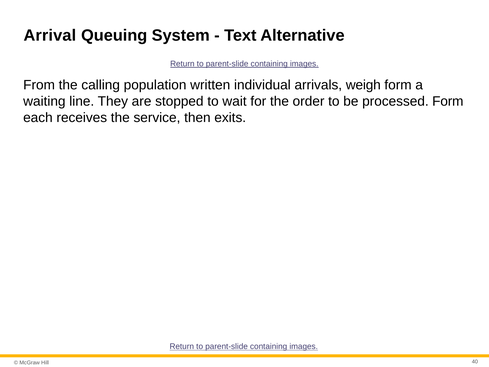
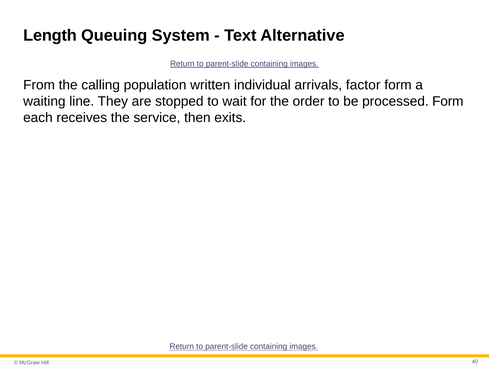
Arrival: Arrival -> Length
weigh: weigh -> factor
